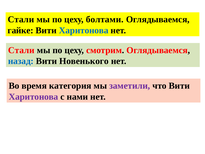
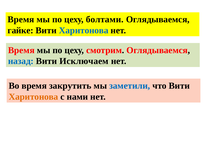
Стали at (21, 19): Стали -> Время
Стали at (21, 50): Стали -> Время
Новенького: Новенького -> Исключаем
категория: категория -> закрутить
заметили colour: purple -> blue
Харитонова at (33, 97) colour: purple -> orange
